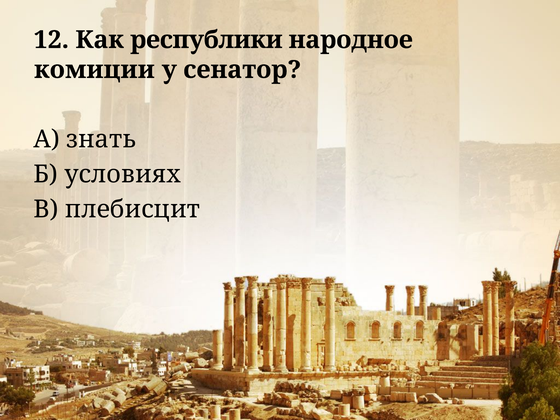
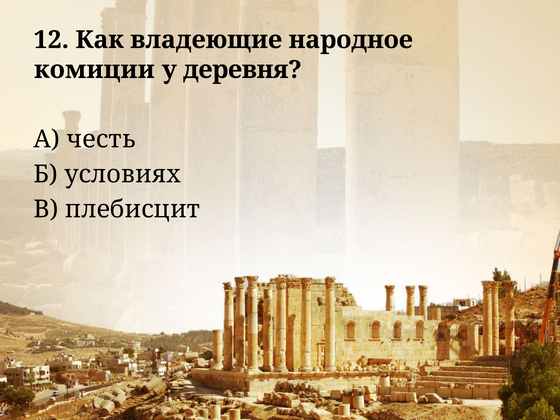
республики: республики -> владеющие
сенатор: сенатор -> деревня
знать: знать -> честь
